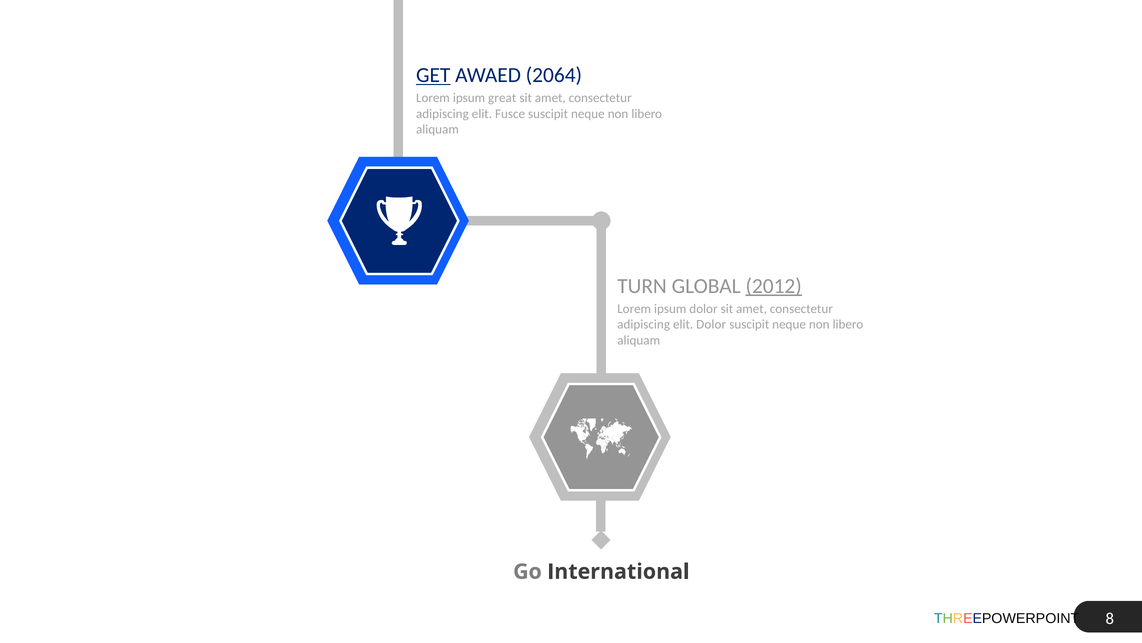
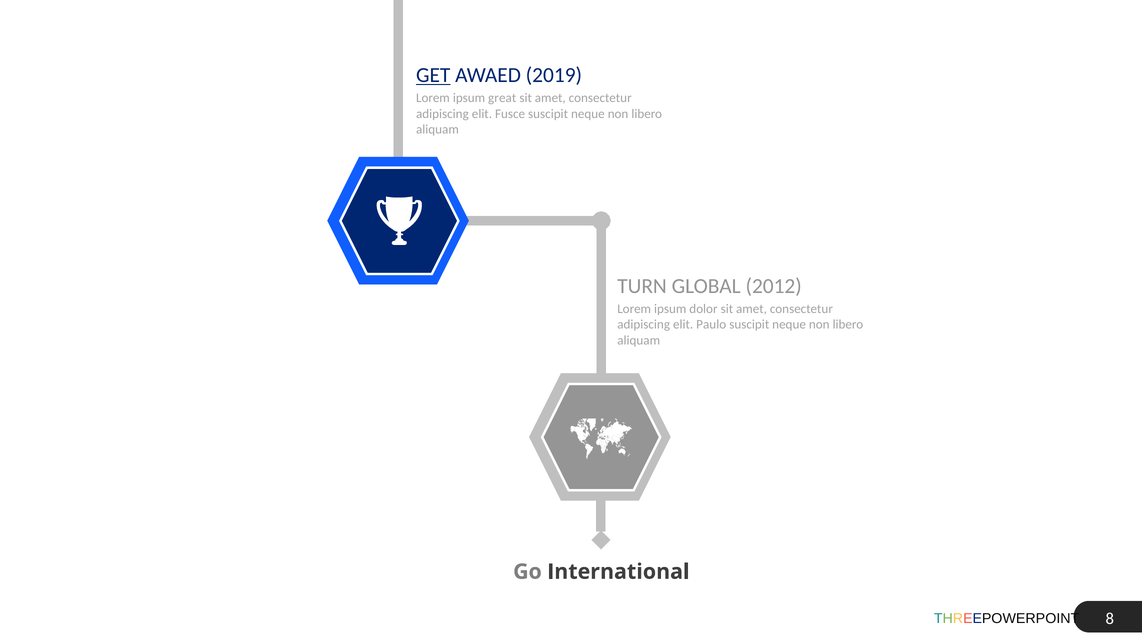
2064: 2064 -> 2019
2012 underline: present -> none
elit Dolor: Dolor -> Paulo
